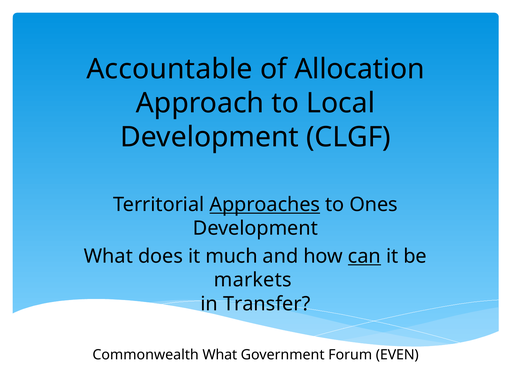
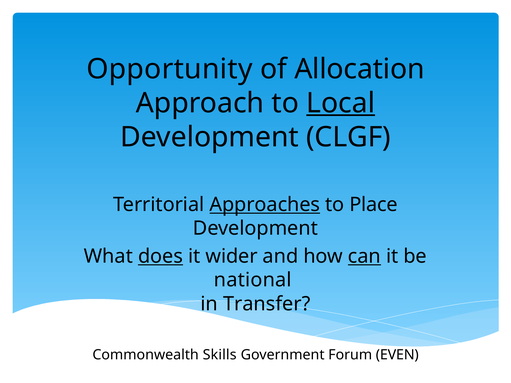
Accountable: Accountable -> Opportunity
Local underline: none -> present
Ones: Ones -> Place
does underline: none -> present
much: much -> wider
markets: markets -> national
Commonwealth What: What -> Skills
